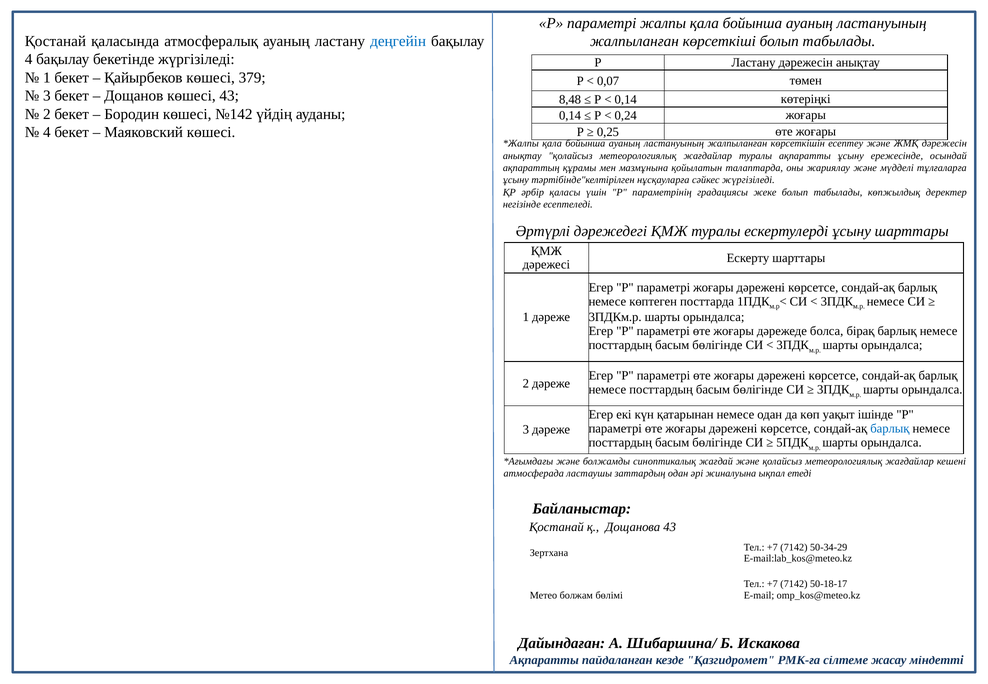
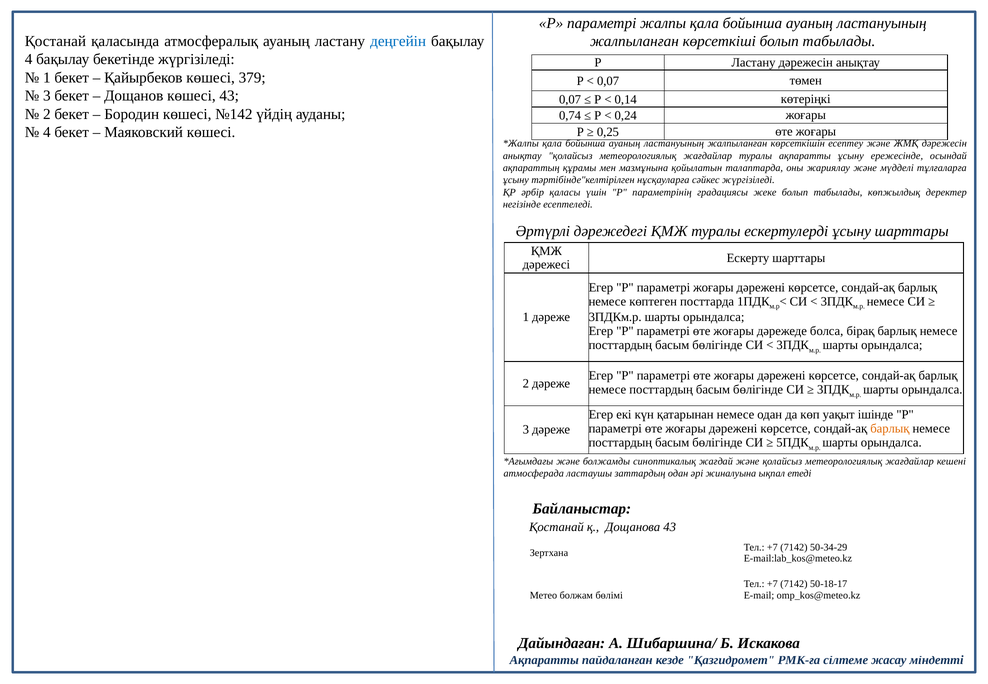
8,48 at (570, 99): 8,48 -> 0,07
0,14 at (570, 116): 0,14 -> 0,74
барлық at (890, 429) colour: blue -> orange
